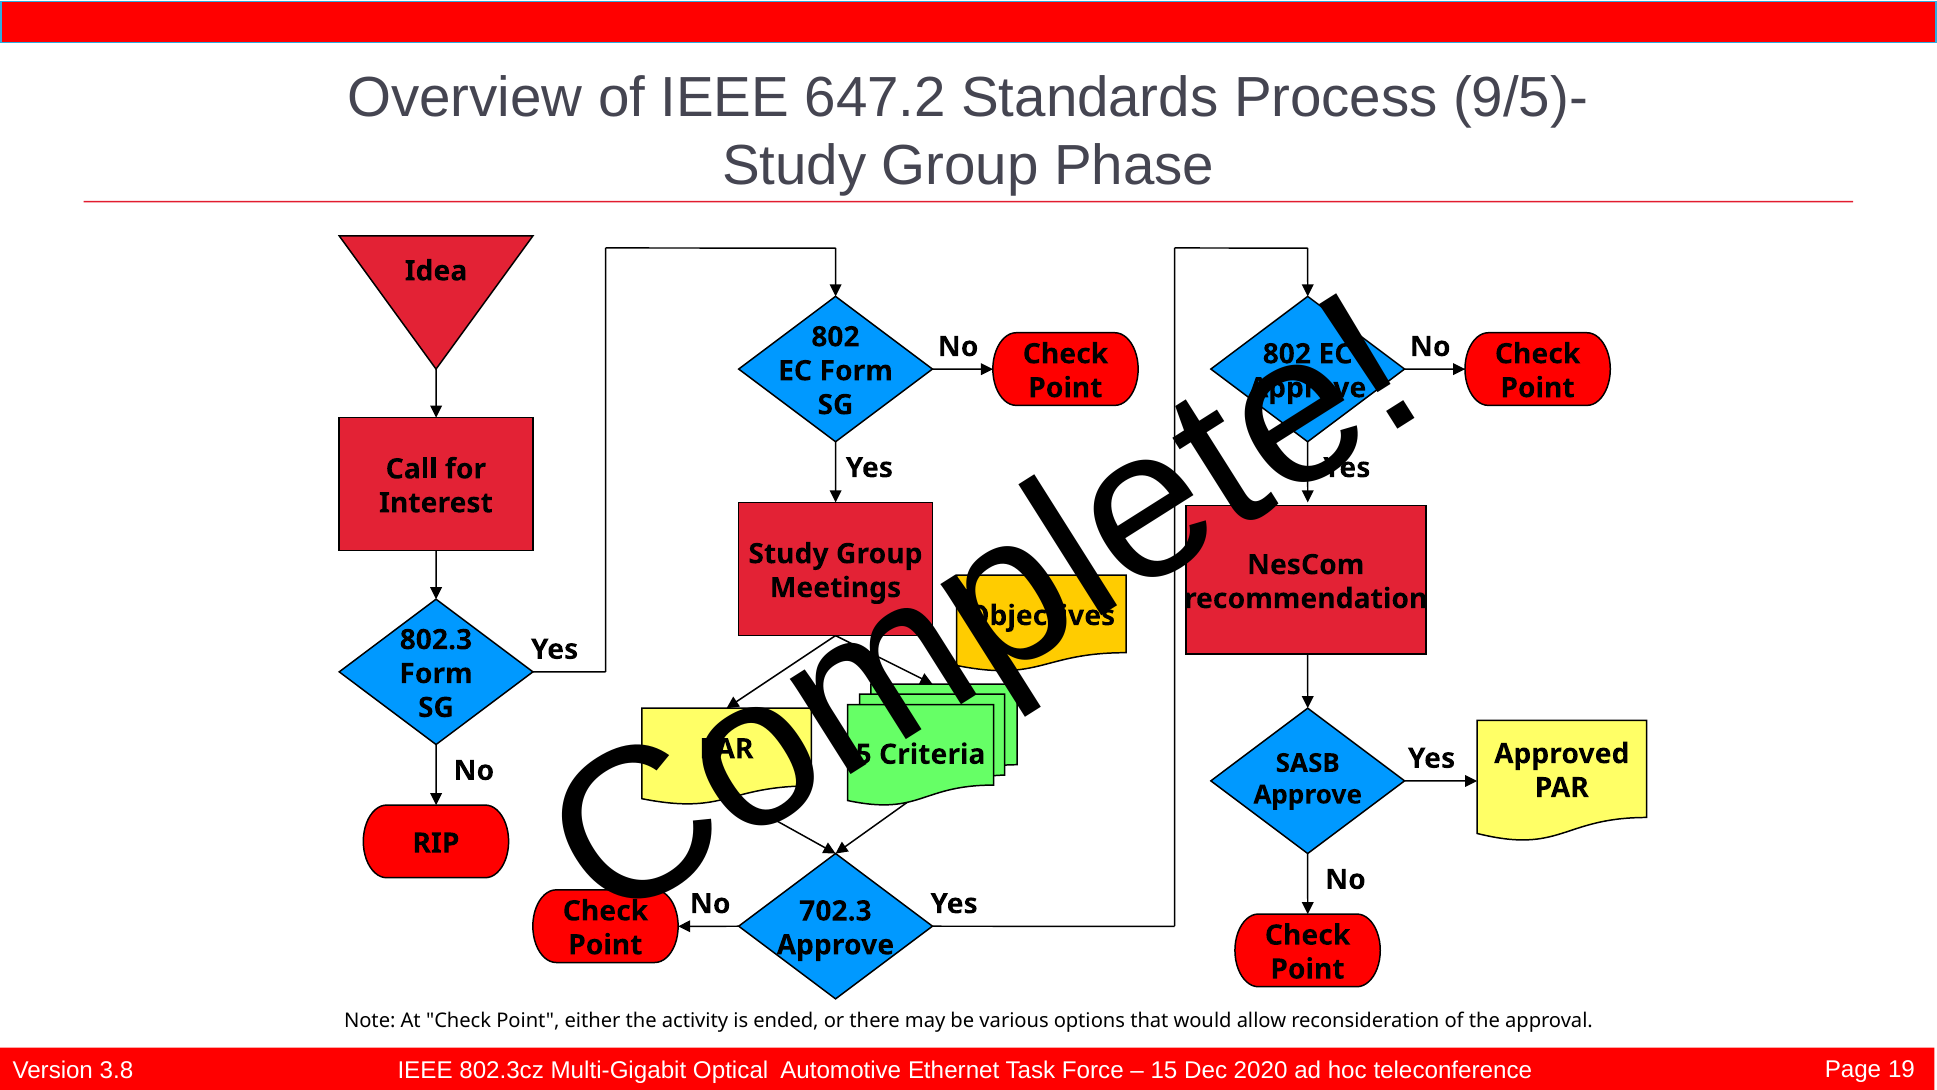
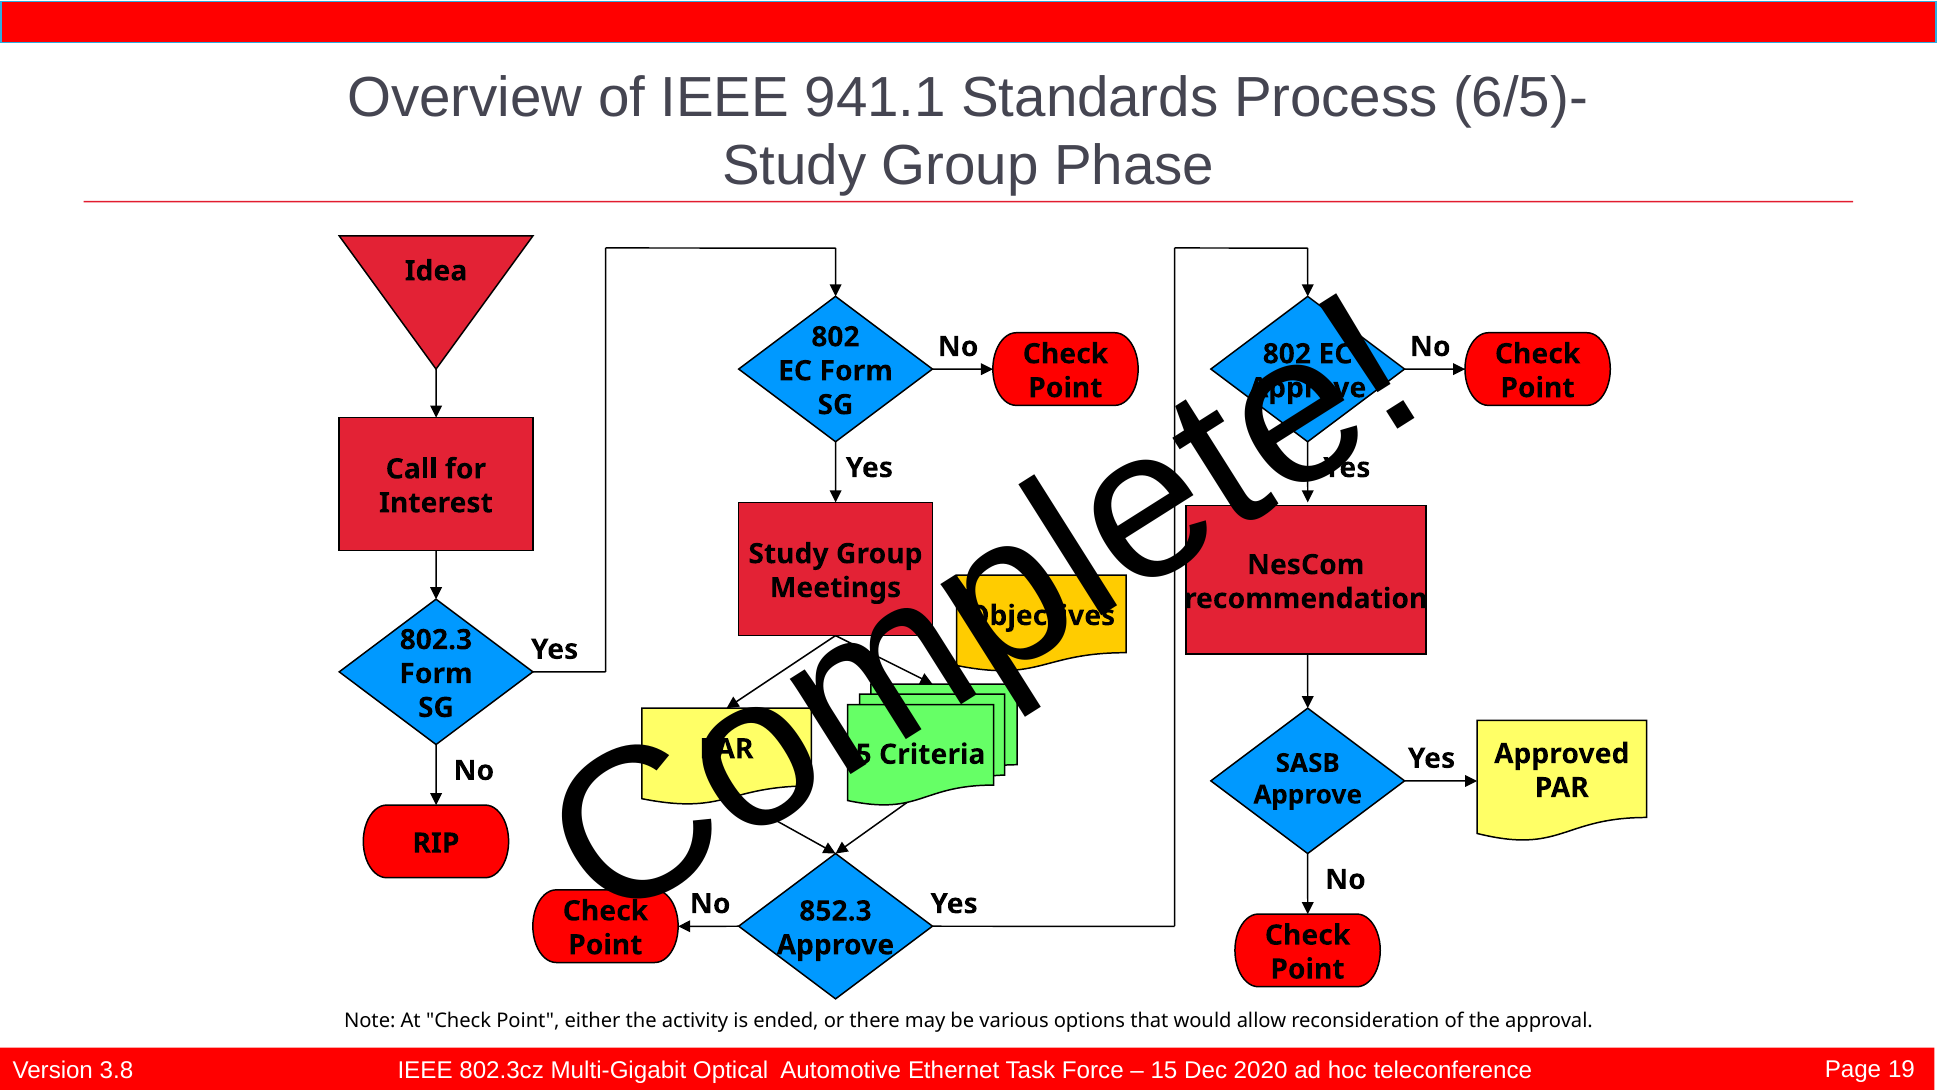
647.2: 647.2 -> 941.1
9/5)-: 9/5)- -> 6/5)-
702.3: 702.3 -> 852.3
